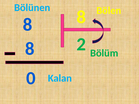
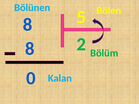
8 8: 8 -> 5
